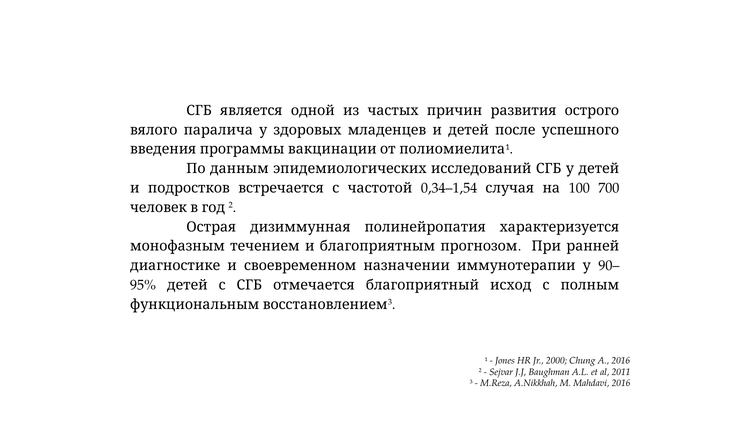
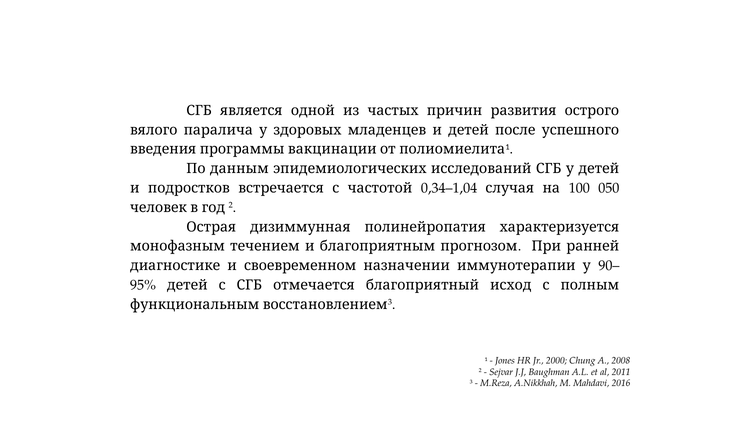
0,34–1,54: 0,34–1,54 -> 0,34–1,04
700: 700 -> 050
A 2016: 2016 -> 2008
